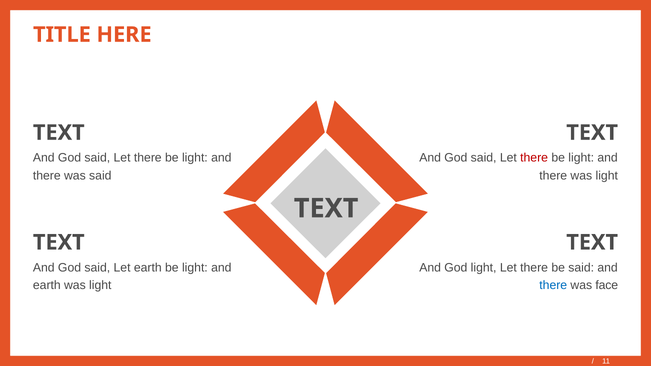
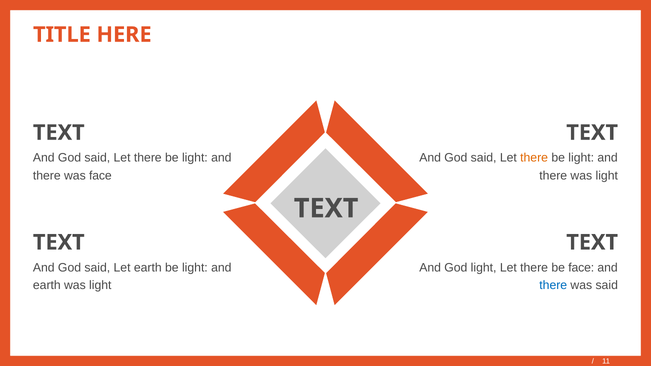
there at (534, 158) colour: red -> orange
was said: said -> face
be said: said -> face
was face: face -> said
